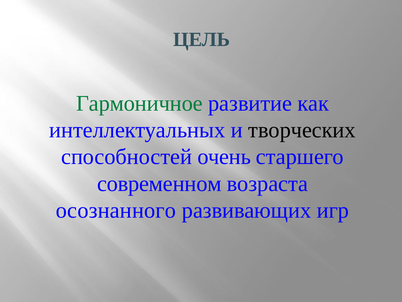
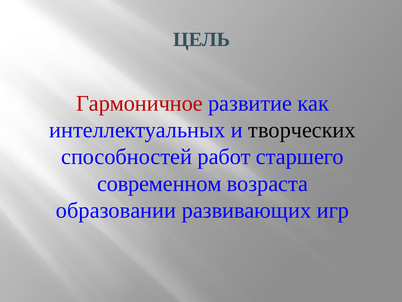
Гармоничное colour: green -> red
очень: очень -> работ
осознанного: осознанного -> образовании
